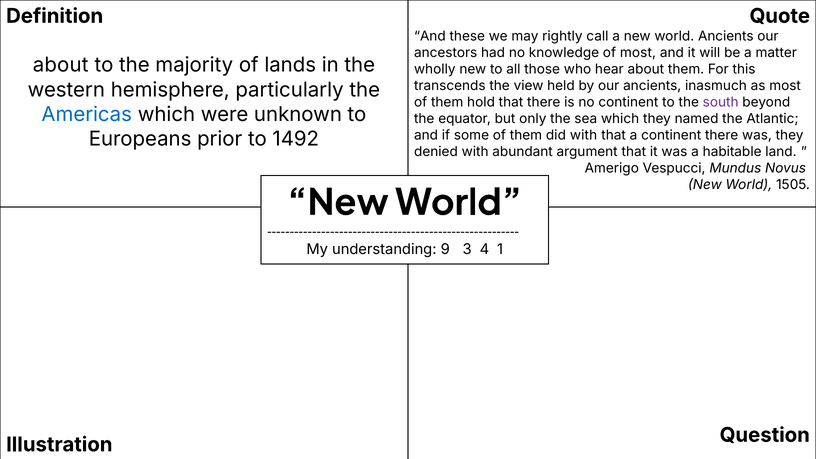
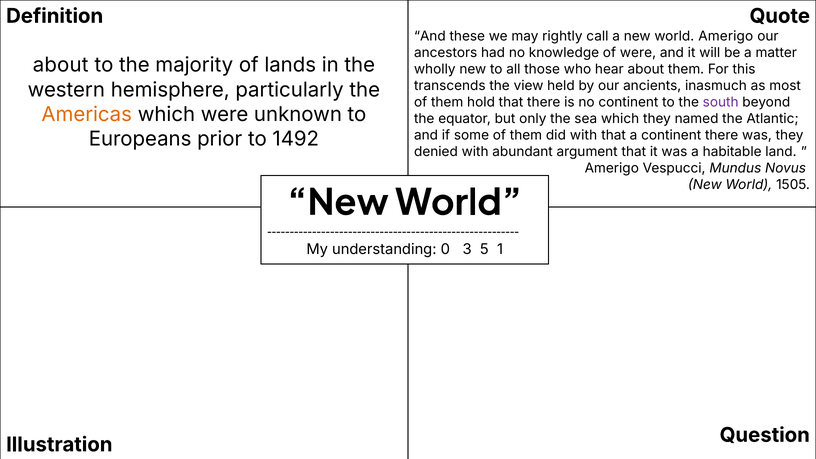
world Ancients: Ancients -> Amerigo
of most: most -> were
Americas colour: blue -> orange
9: 9 -> 0
4: 4 -> 5
